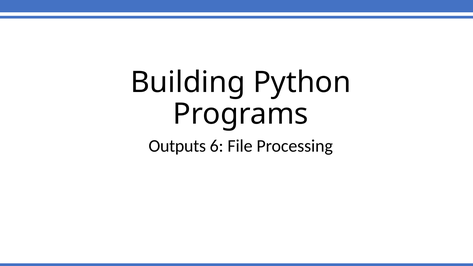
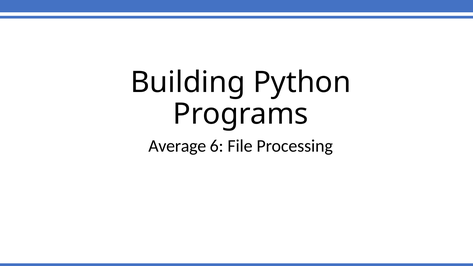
Outputs: Outputs -> Average
